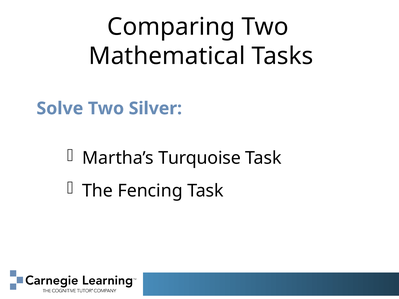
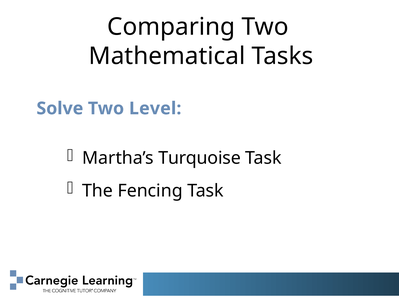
Silver: Silver -> Level
